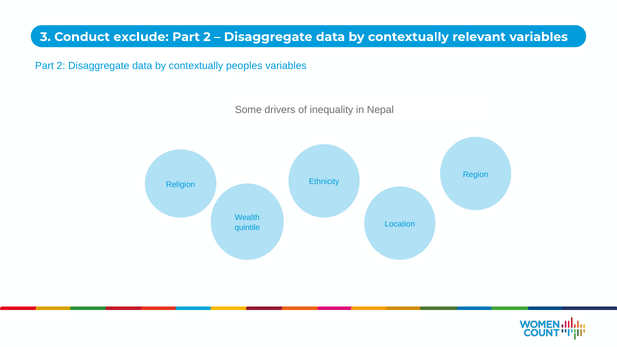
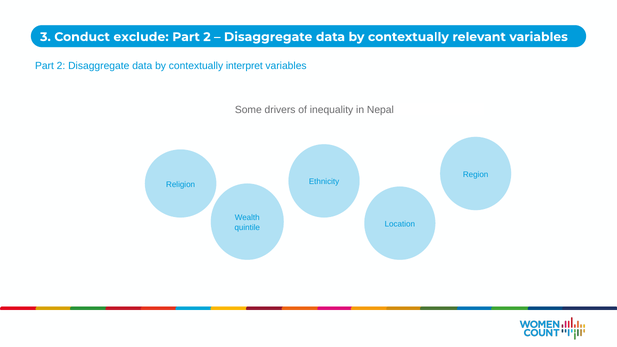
peoples: peoples -> interpret
